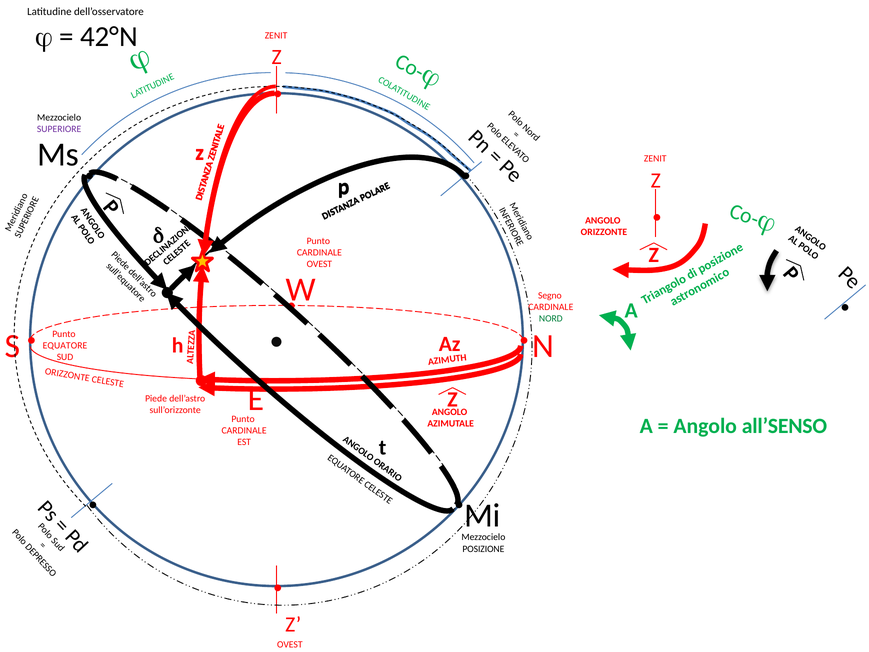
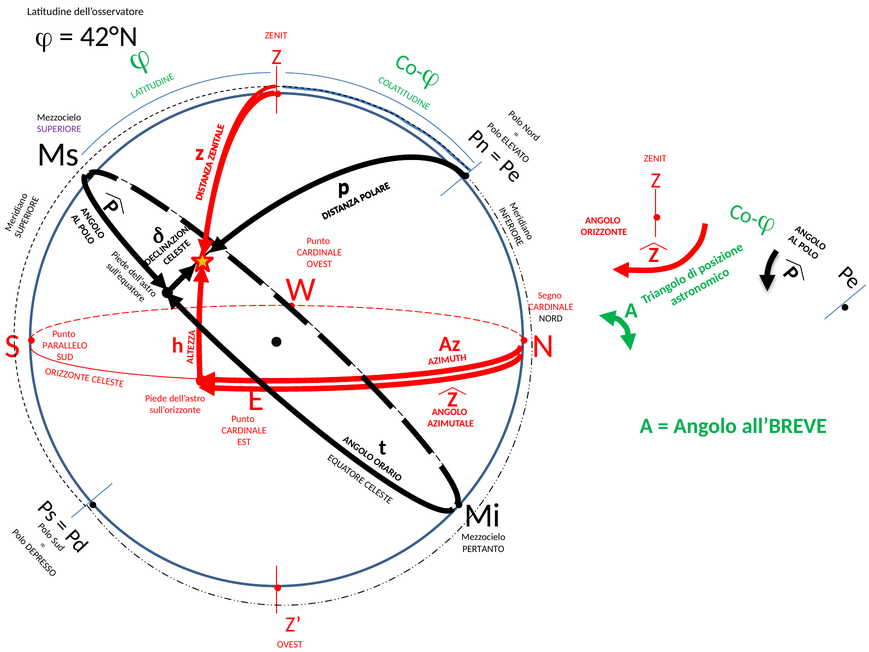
NORD colour: green -> black
EQUATORE: EQUATORE -> PARALLELO
all’SENSO: all’SENSO -> all’BREVE
POSIZIONE: POSIZIONE -> PERTANTO
